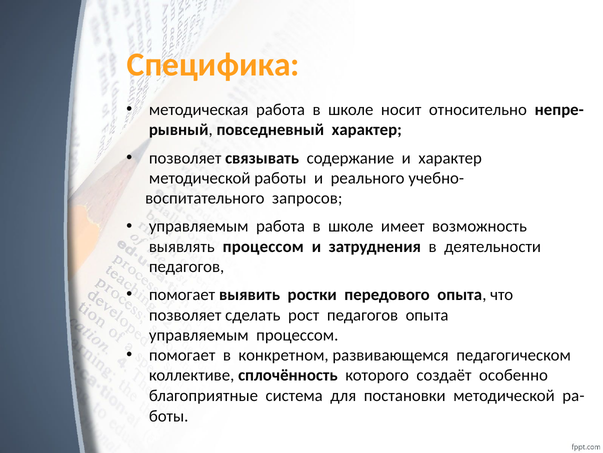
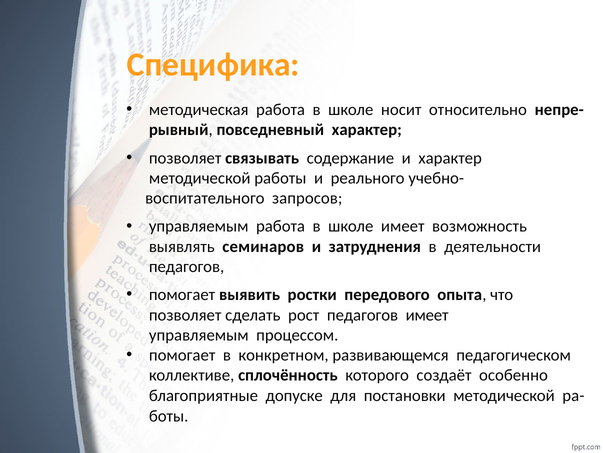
выявлять процессом: процессом -> семинаров
педагогов опыта: опыта -> имеет
система: система -> допуске
